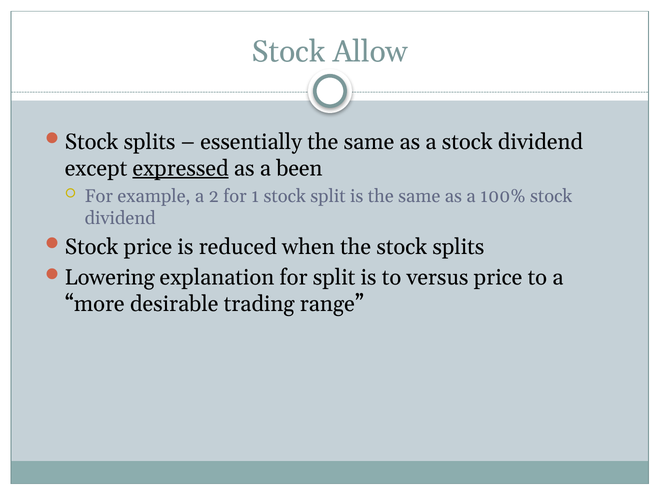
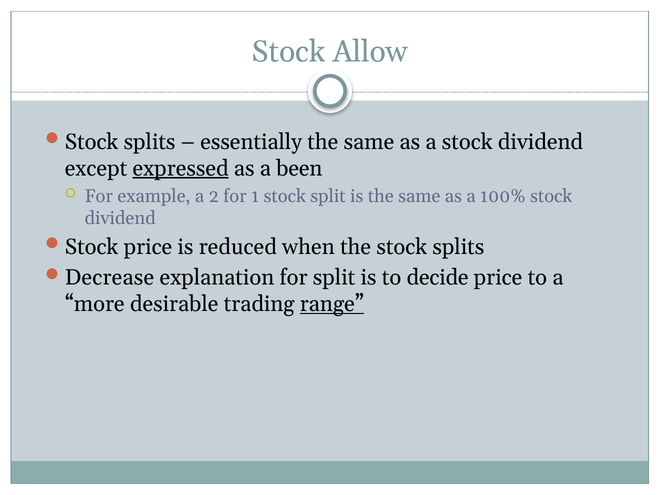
Lowering: Lowering -> Decrease
versus: versus -> decide
range underline: none -> present
